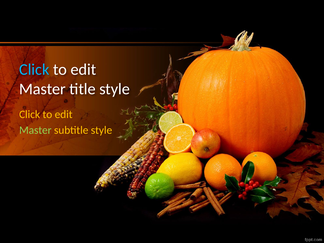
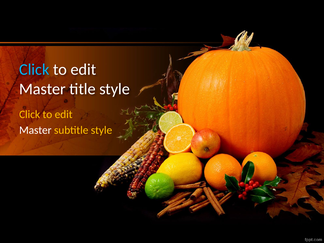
Master at (35, 130) colour: light green -> white
